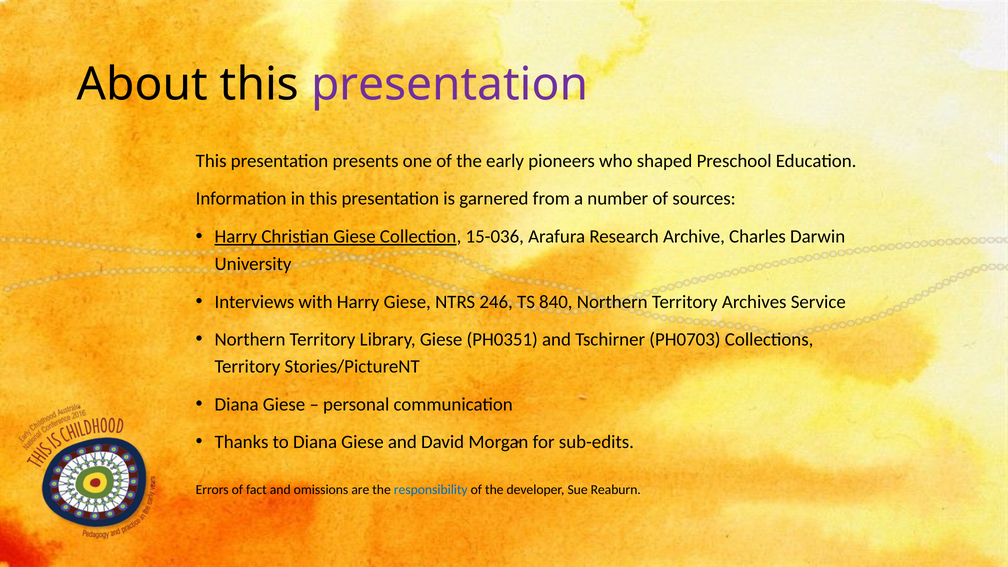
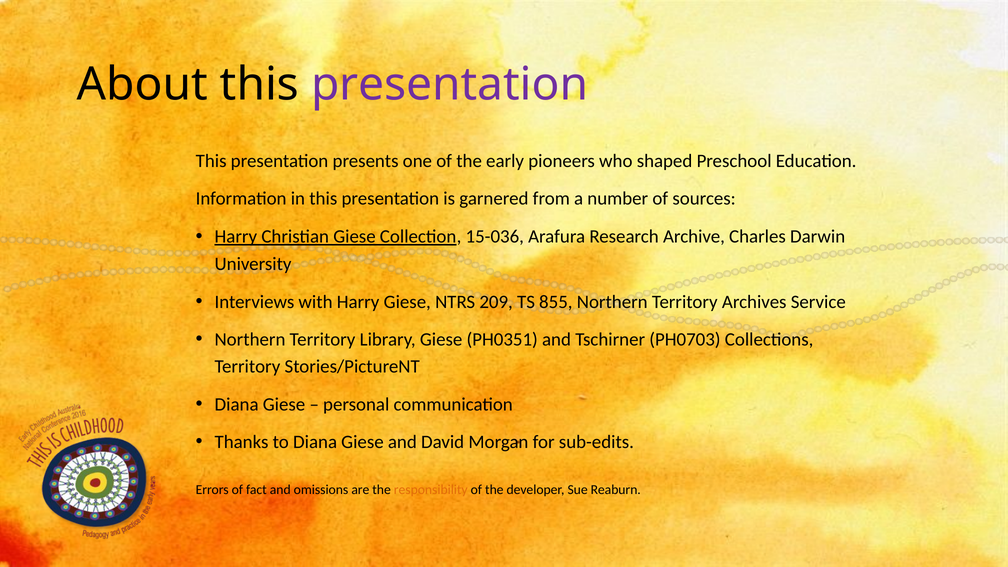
246: 246 -> 209
840: 840 -> 855
responsibility colour: blue -> orange
